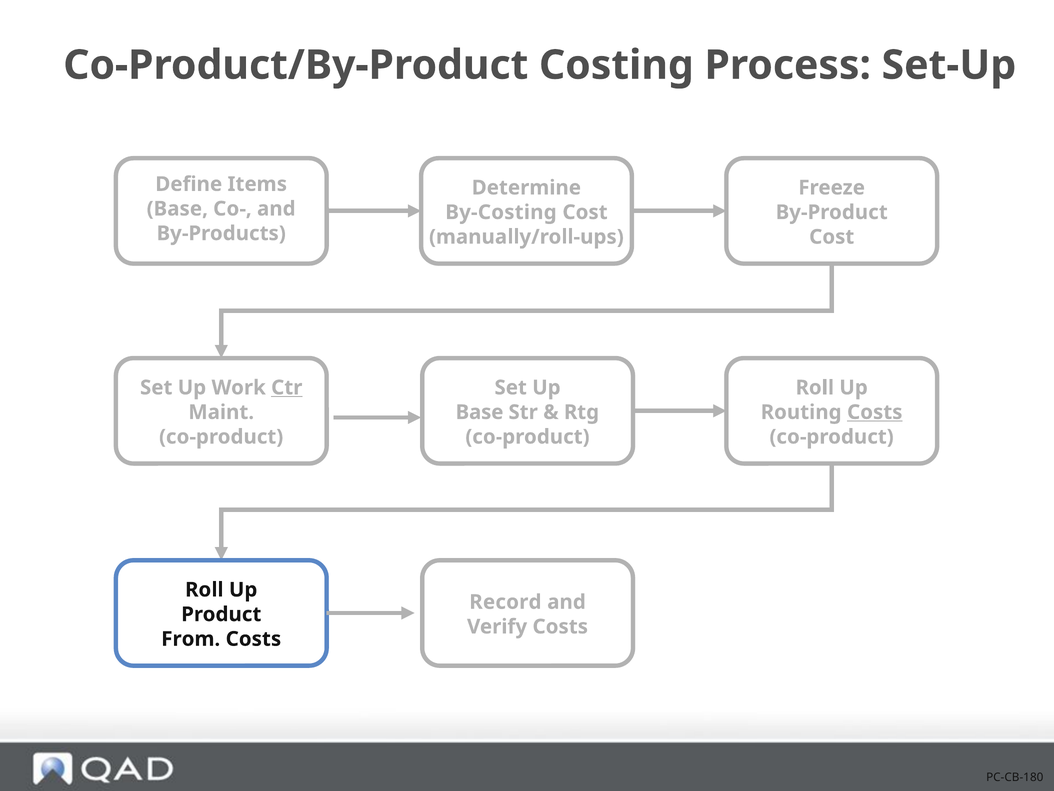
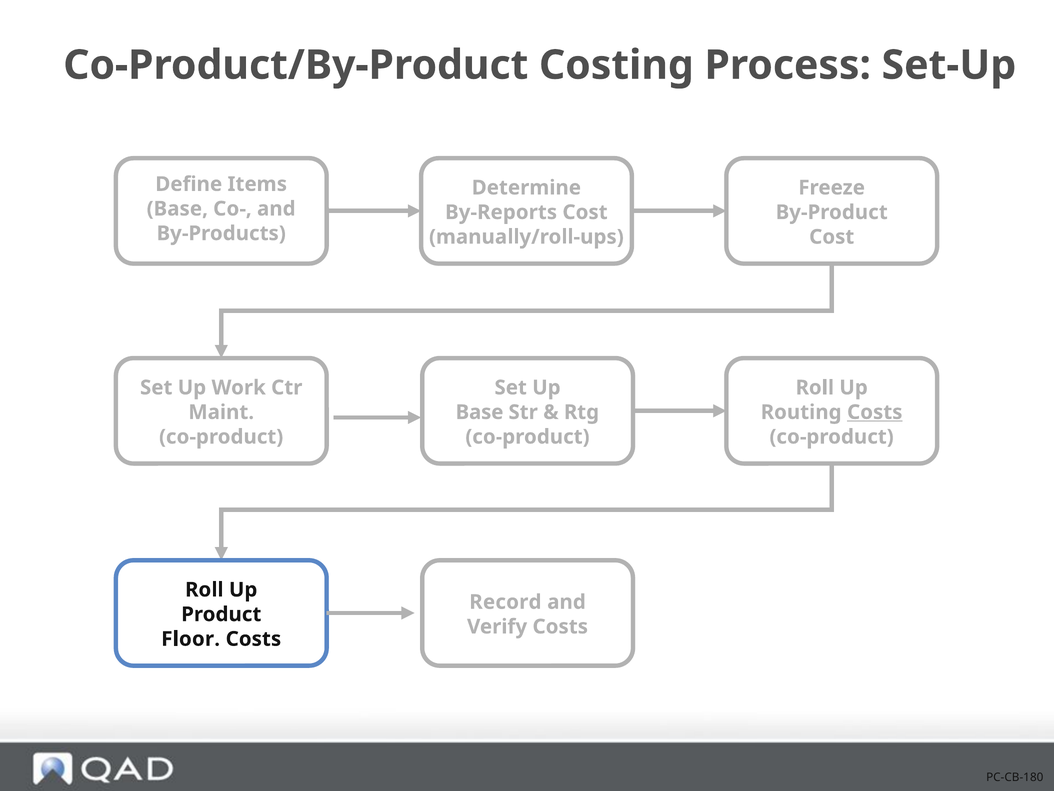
By-Costing: By-Costing -> By-Reports
Ctr underline: present -> none
From: From -> Floor
